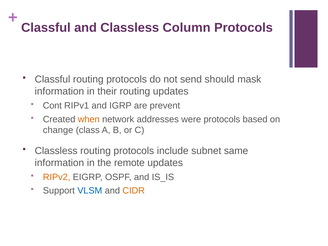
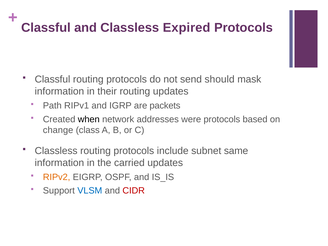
Column: Column -> Expired
Cont: Cont -> Path
prevent: prevent -> packets
when colour: orange -> black
remote: remote -> carried
CIDR colour: orange -> red
